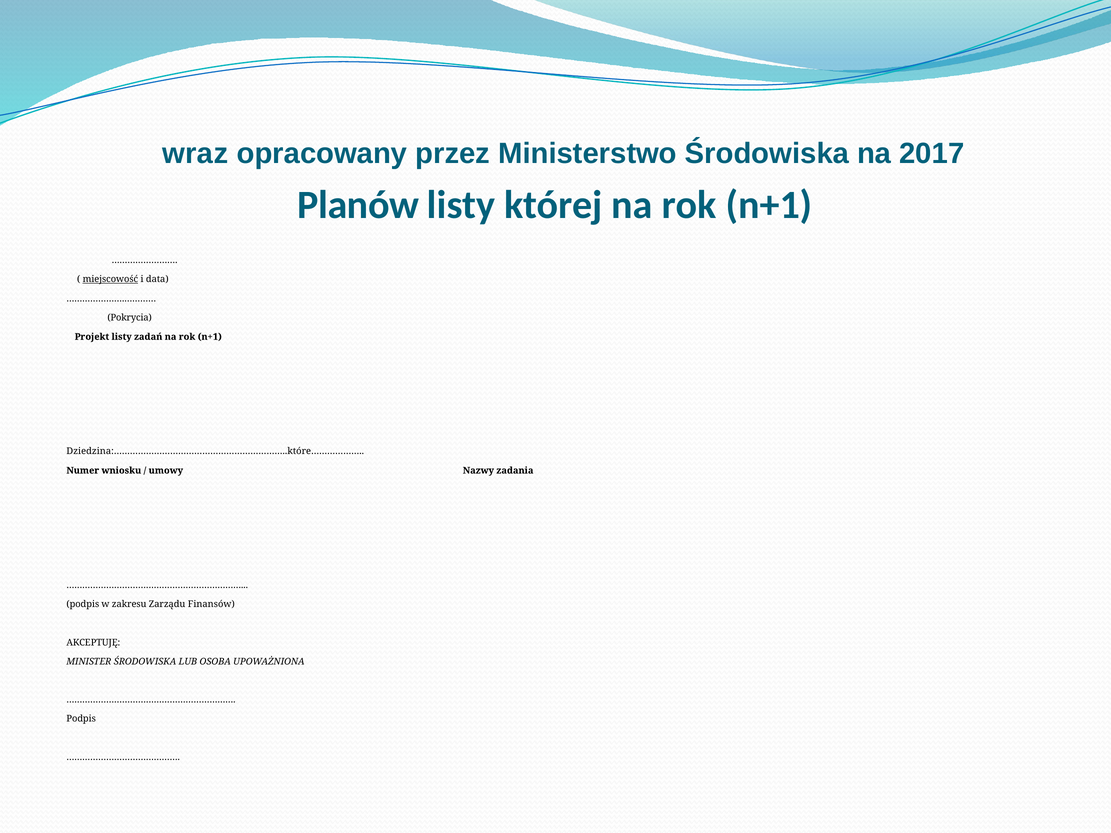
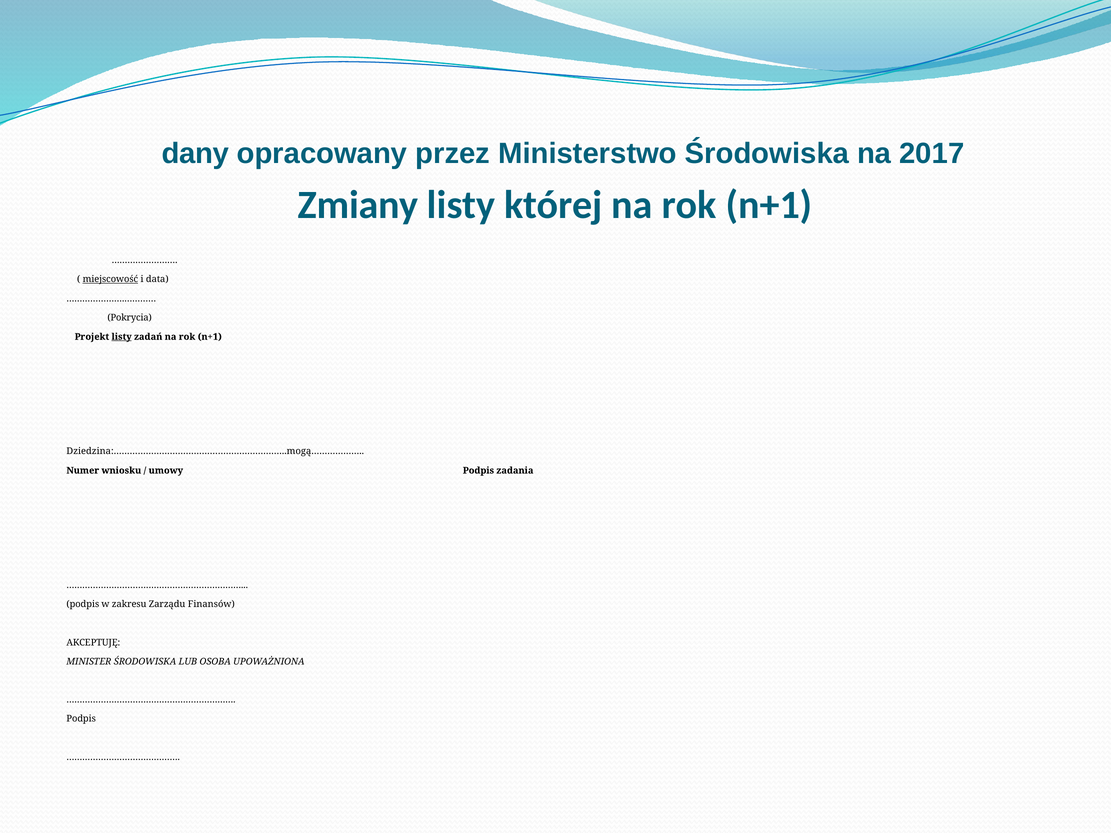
wraz: wraz -> dany
Planów: Planów -> Zmiany
listy at (122, 337) underline: none -> present
Dziedzina:………………………………………………………..które………………: Dziedzina:………………………………………………………..które……………… -> Dziedzina:………………………………………………………..mogą………………
umowy Nazwy: Nazwy -> Podpis
